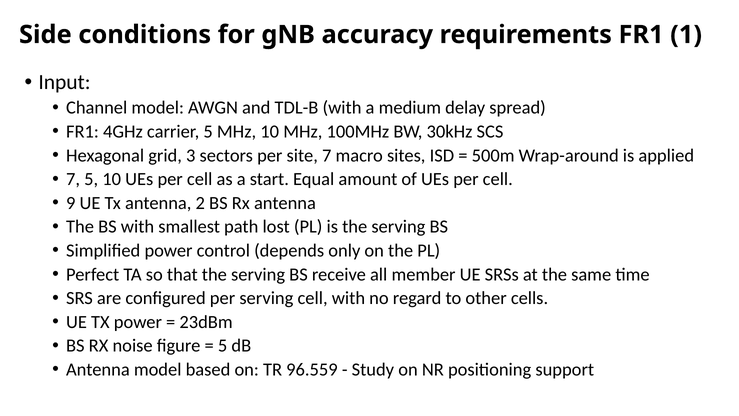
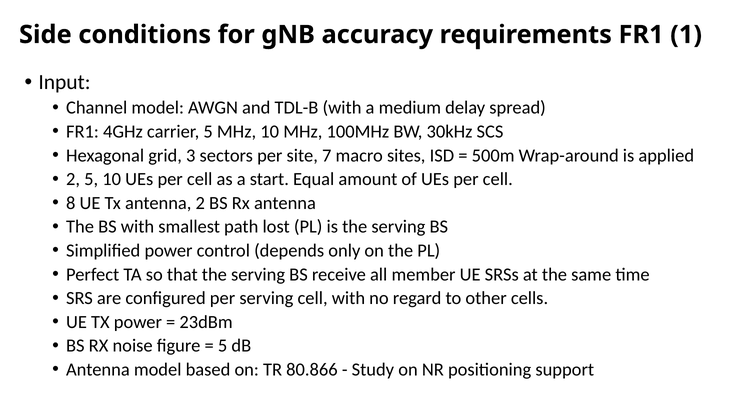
7 at (73, 179): 7 -> 2
9: 9 -> 8
96.559: 96.559 -> 80.866
